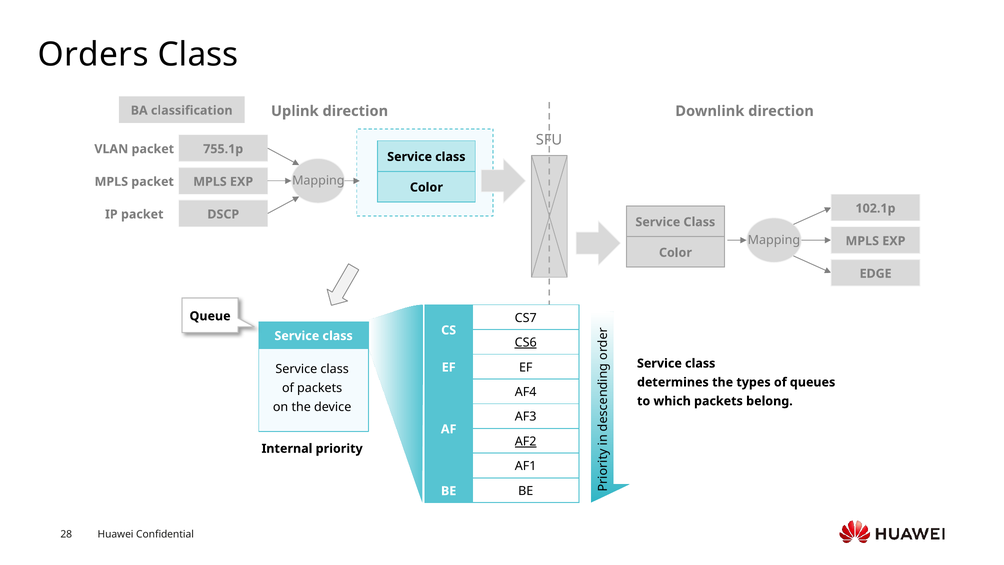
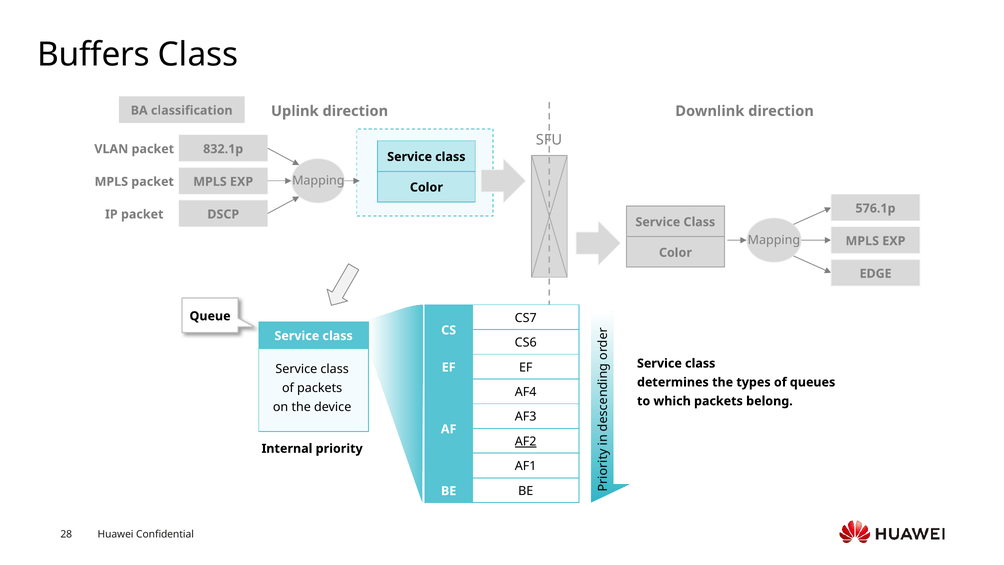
Orders: Orders -> Buffers
755.1p: 755.1p -> 832.1p
102.1p: 102.1p -> 576.1p
CS6 underline: present -> none
